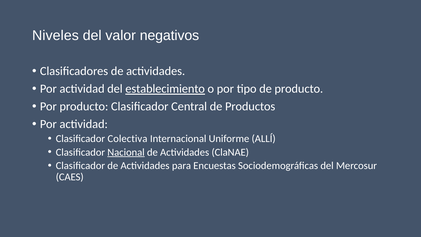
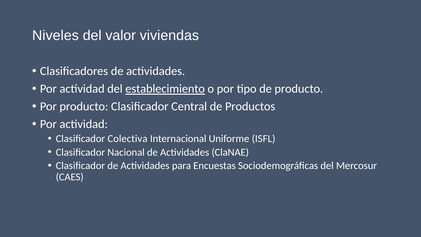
negativos: negativos -> viviendas
ALLÍ: ALLÍ -> ISFL
Nacional underline: present -> none
